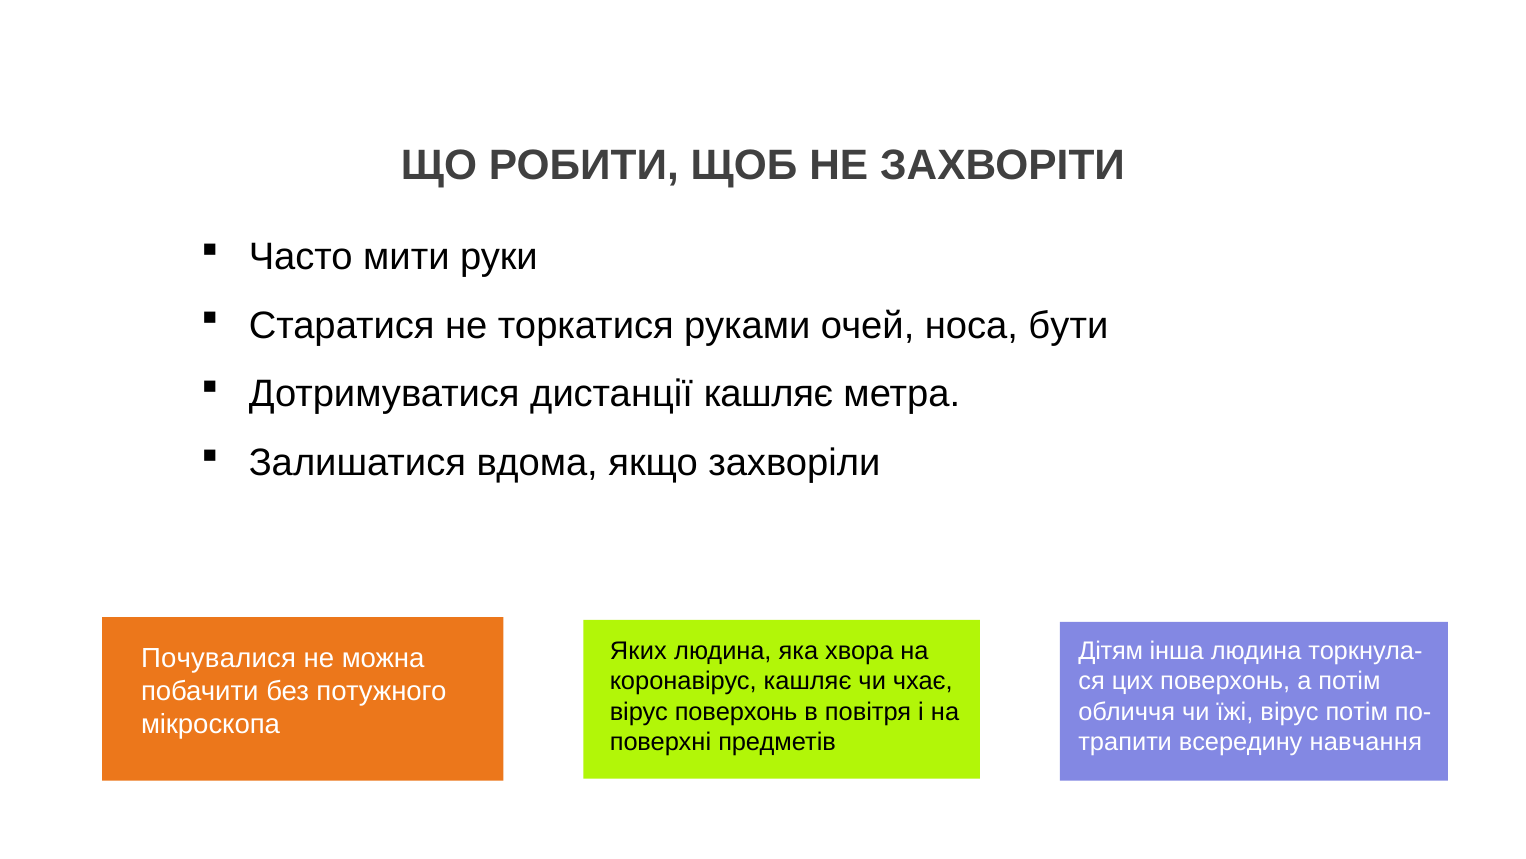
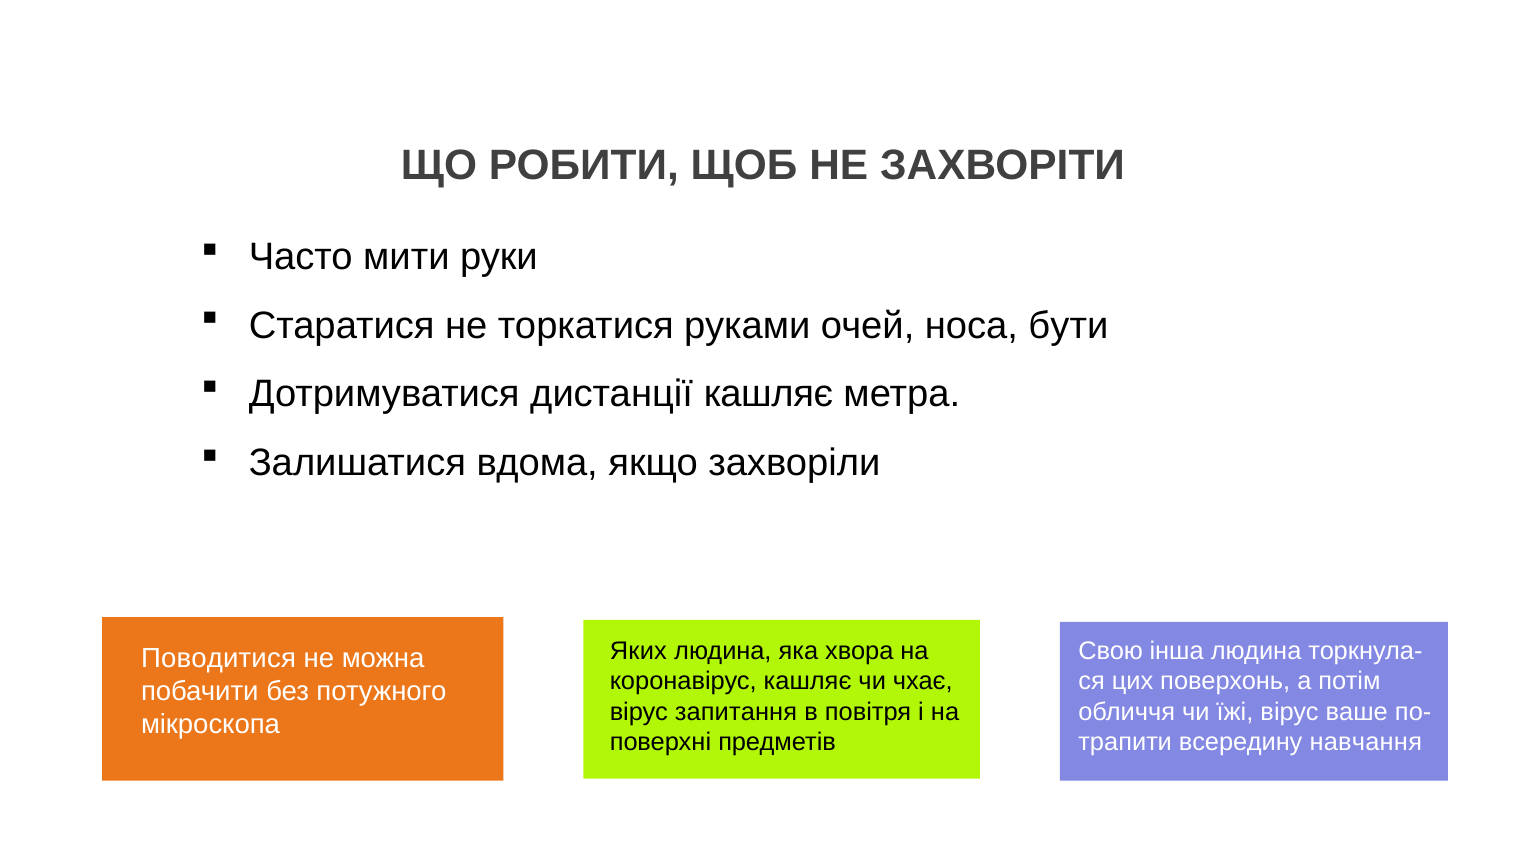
Дітям: Дітям -> Свою
Почувалися: Почувалися -> Поводитися
вірус поверхонь: поверхонь -> запитання
вірус потім: потім -> ваше
